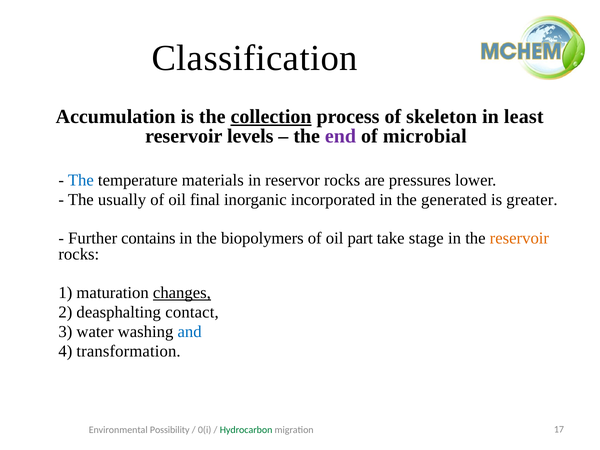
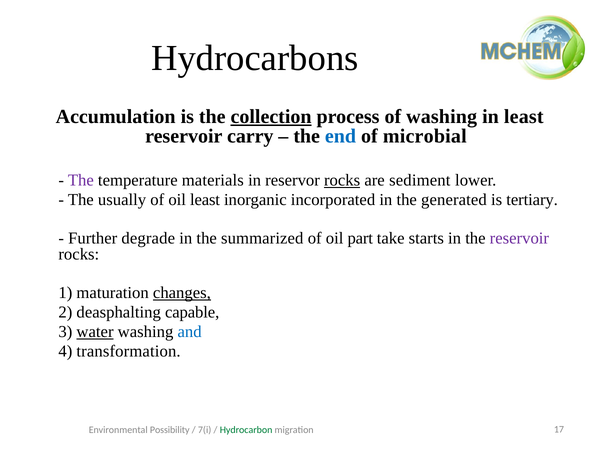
Classification: Classification -> Hydrocarbons
of skeleton: skeleton -> washing
levels: levels -> carry
end colour: purple -> blue
The at (81, 180) colour: blue -> purple
rocks at (342, 180) underline: none -> present
pressures: pressures -> sediment
oil final: final -> least
greater: greater -> tertiary
contains: contains -> degrade
biopolymers: biopolymers -> summarized
stage: stage -> starts
reservoir at (519, 238) colour: orange -> purple
contact: contact -> capable
water underline: none -> present
0(i: 0(i -> 7(i
